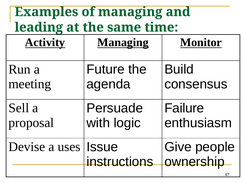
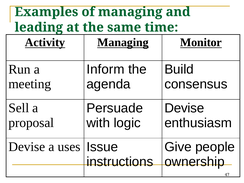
Future: Future -> Inform
Failure at (184, 108): Failure -> Devise
